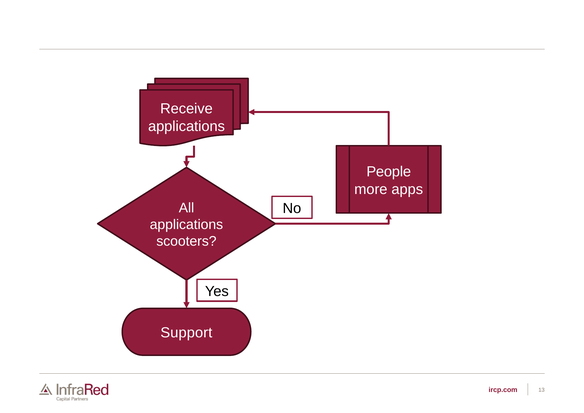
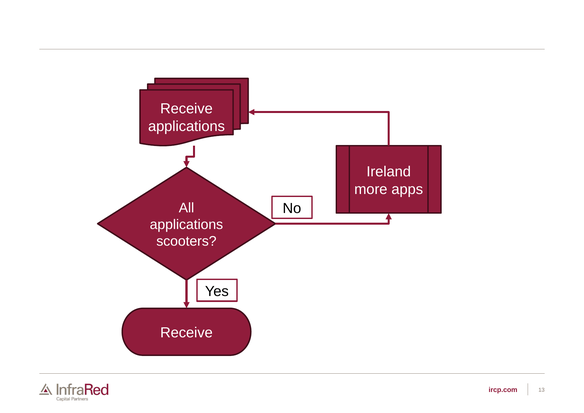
People: People -> Ireland
Support at (186, 333): Support -> Receive
